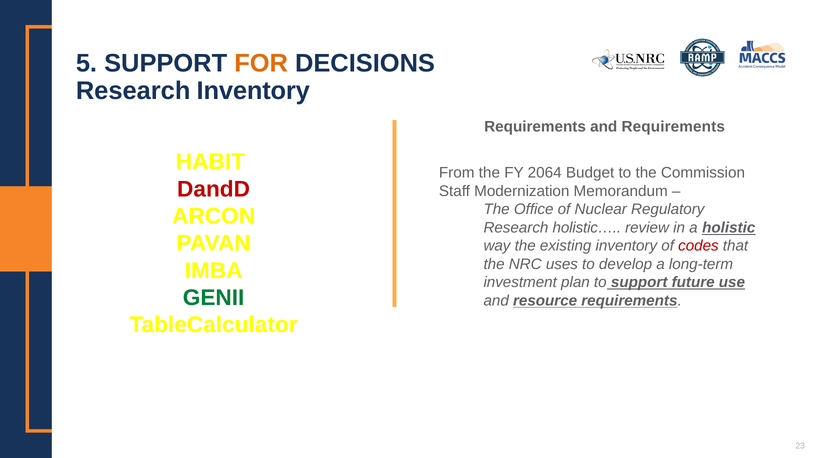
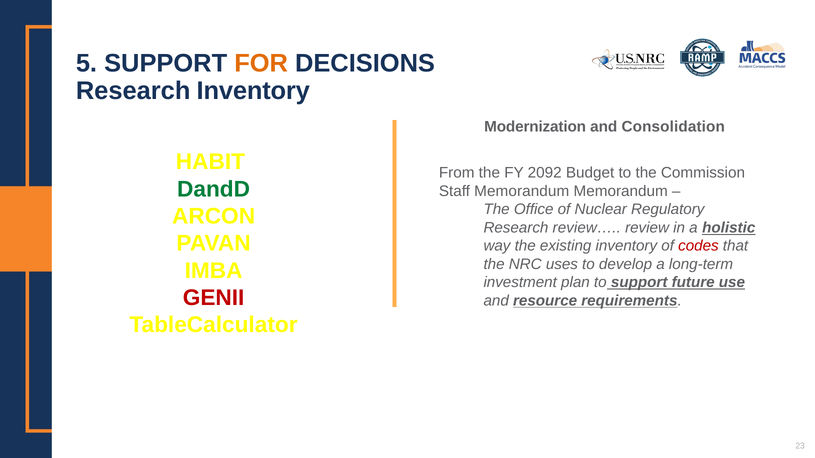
Requirements at (535, 127): Requirements -> Modernization
and Requirements: Requirements -> Consolidation
2064: 2064 -> 2092
DandD colour: red -> green
Staff Modernization: Modernization -> Memorandum
holistic…: holistic… -> review…
GENII colour: green -> red
